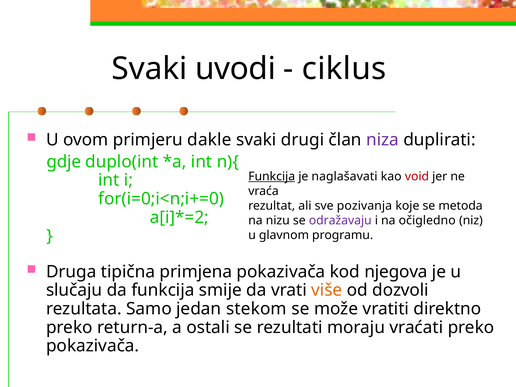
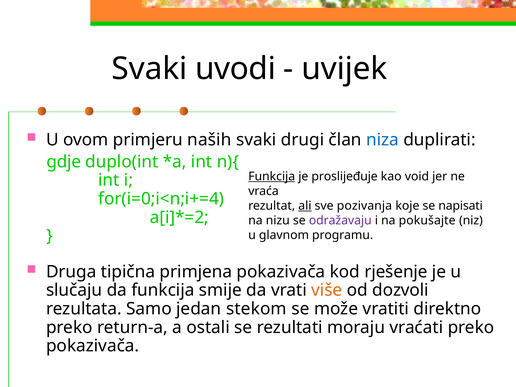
ciklus: ciklus -> uvijek
dakle: dakle -> naših
niza colour: purple -> blue
naglašavati: naglašavati -> proslijeđuje
void colour: red -> black
for(i=0;i<n;i+=0: for(i=0;i<n;i+=0 -> for(i=0;i<n;i+=4
ali underline: none -> present
metoda: metoda -> napisati
očigledno: očigledno -> pokušajte
njegova: njegova -> rješenje
